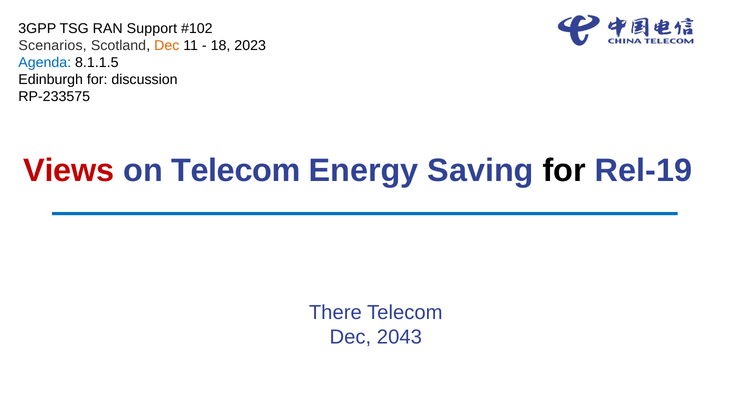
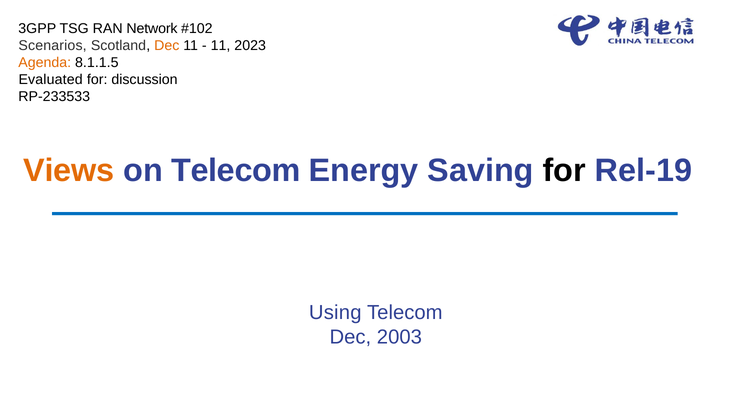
Support: Support -> Network
18 at (221, 46): 18 -> 11
Agenda colour: blue -> orange
Edinburgh: Edinburgh -> Evaluated
RP-233575: RP-233575 -> RP-233533
Views colour: red -> orange
There: There -> Using
2043: 2043 -> 2003
